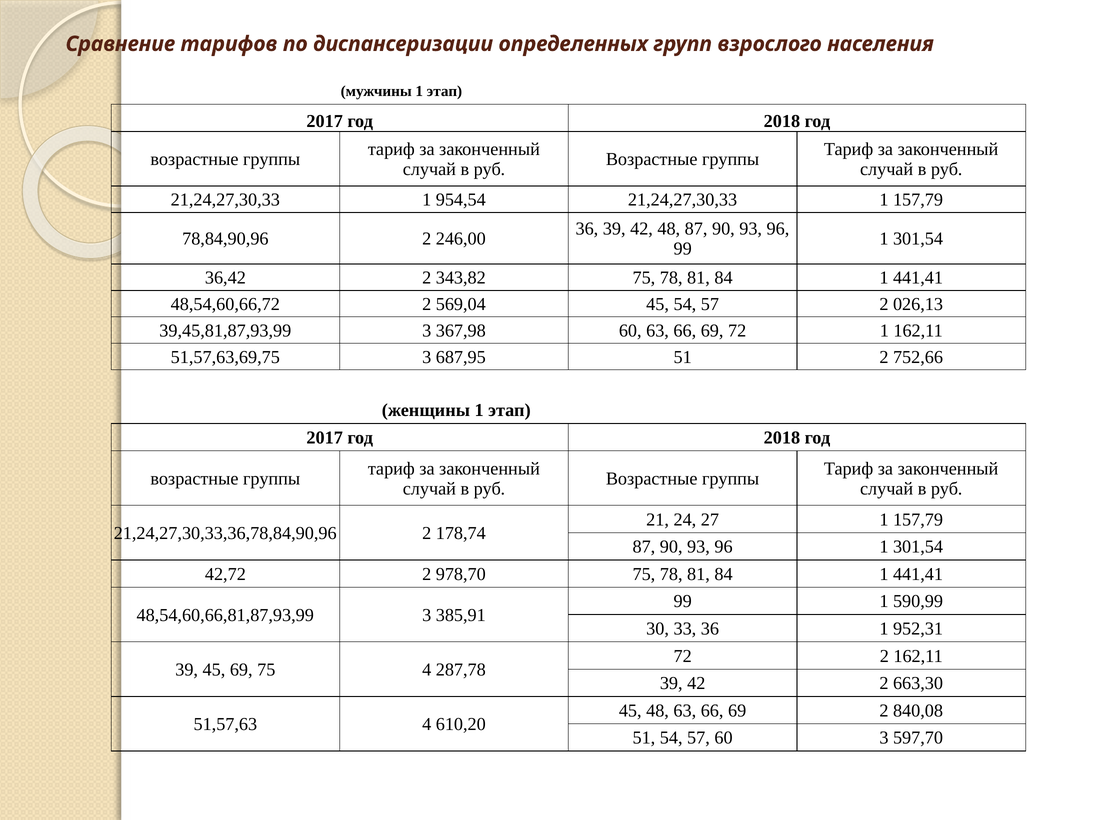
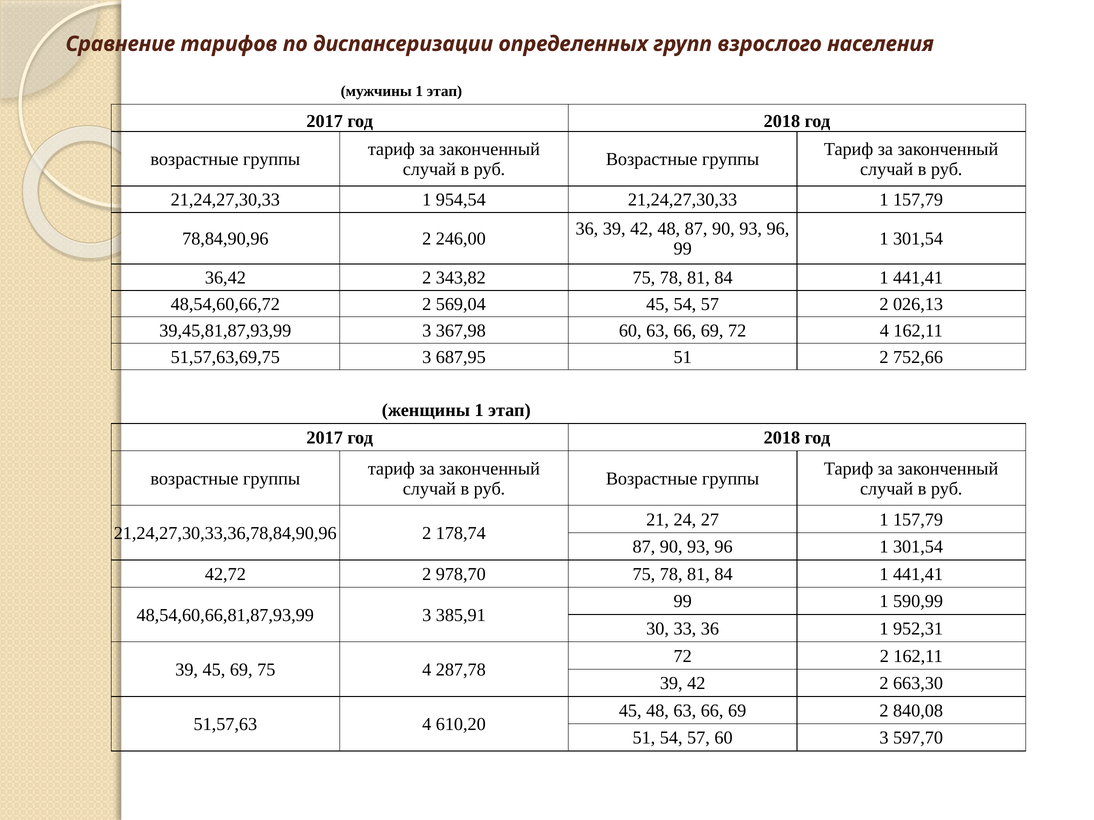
72 1: 1 -> 4
